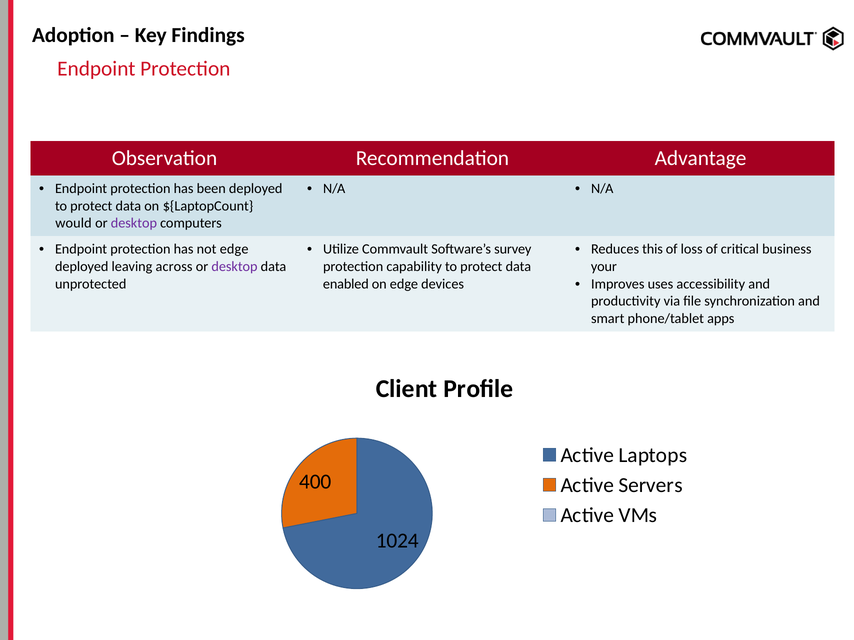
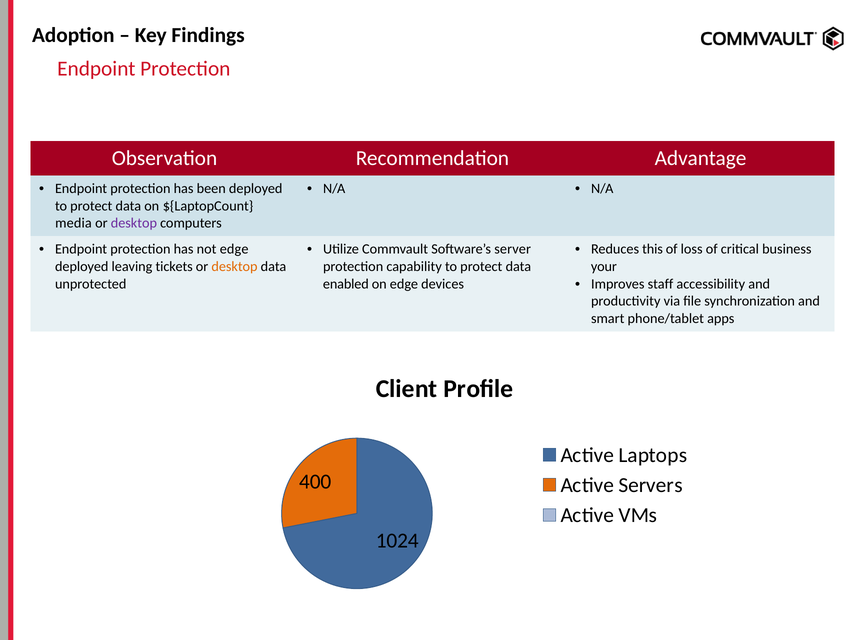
would: would -> media
survey: survey -> server
across: across -> tickets
desktop at (235, 267) colour: purple -> orange
uses: uses -> staff
